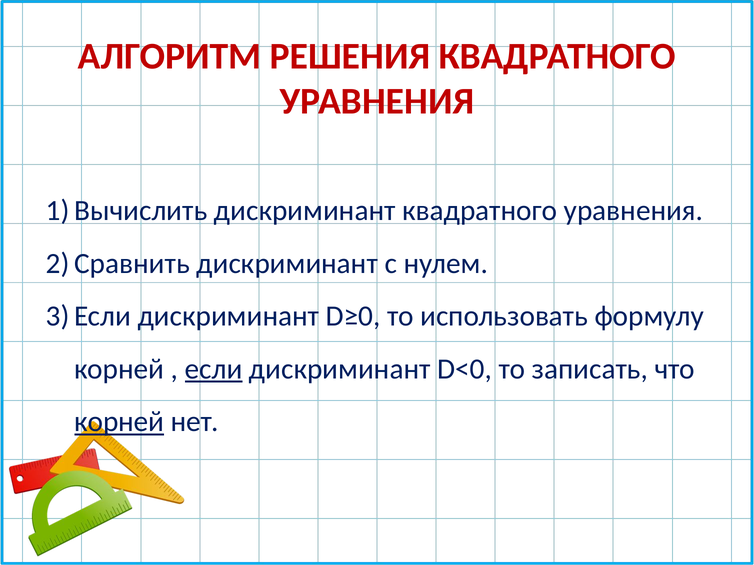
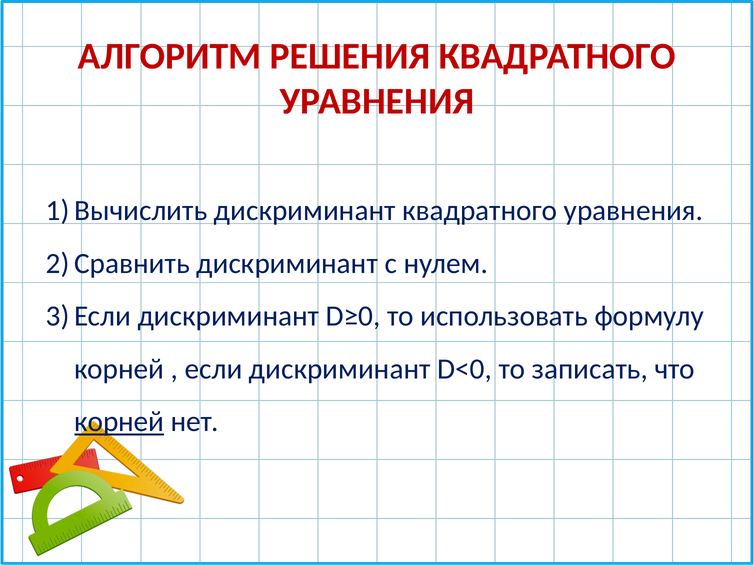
если underline: present -> none
